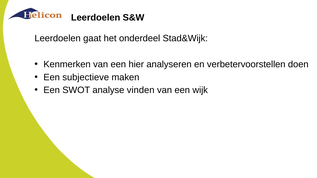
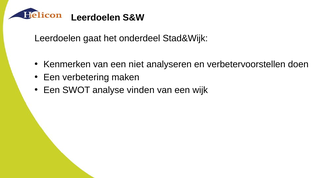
hier: hier -> niet
subjectieve: subjectieve -> verbetering
